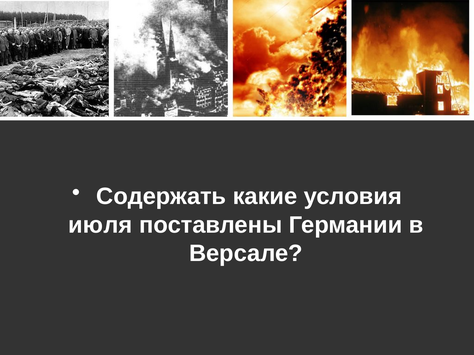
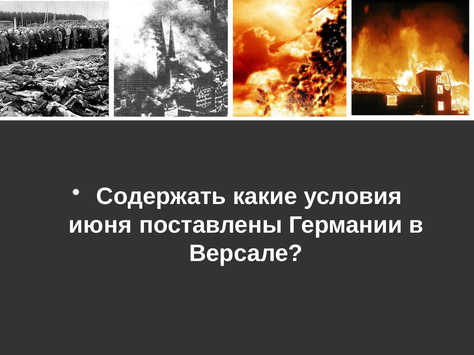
июля: июля -> июня
